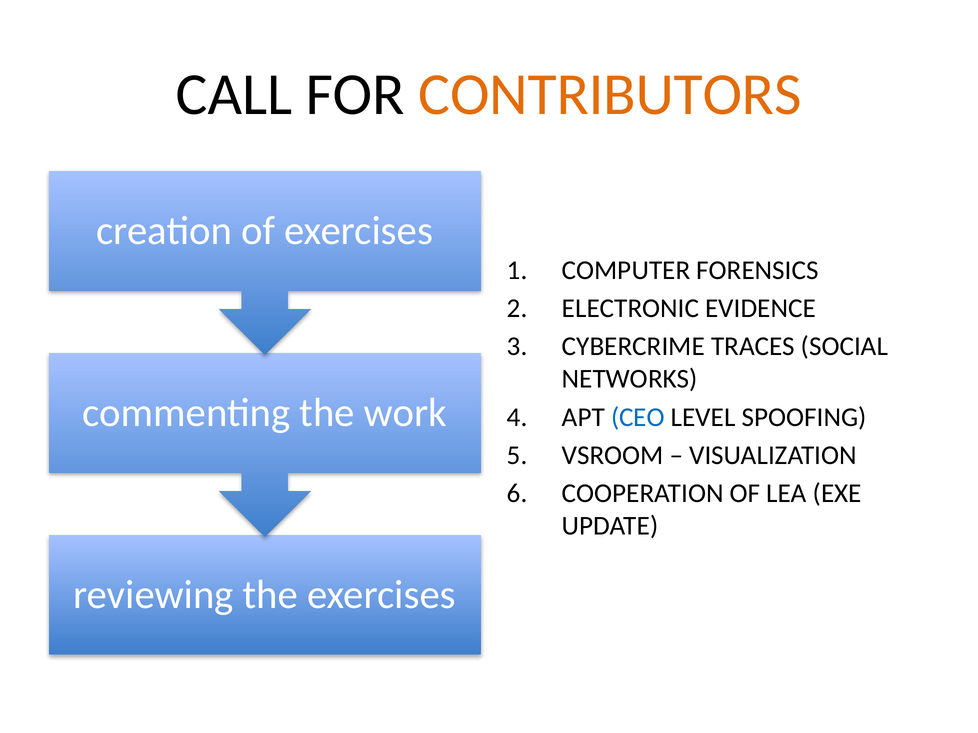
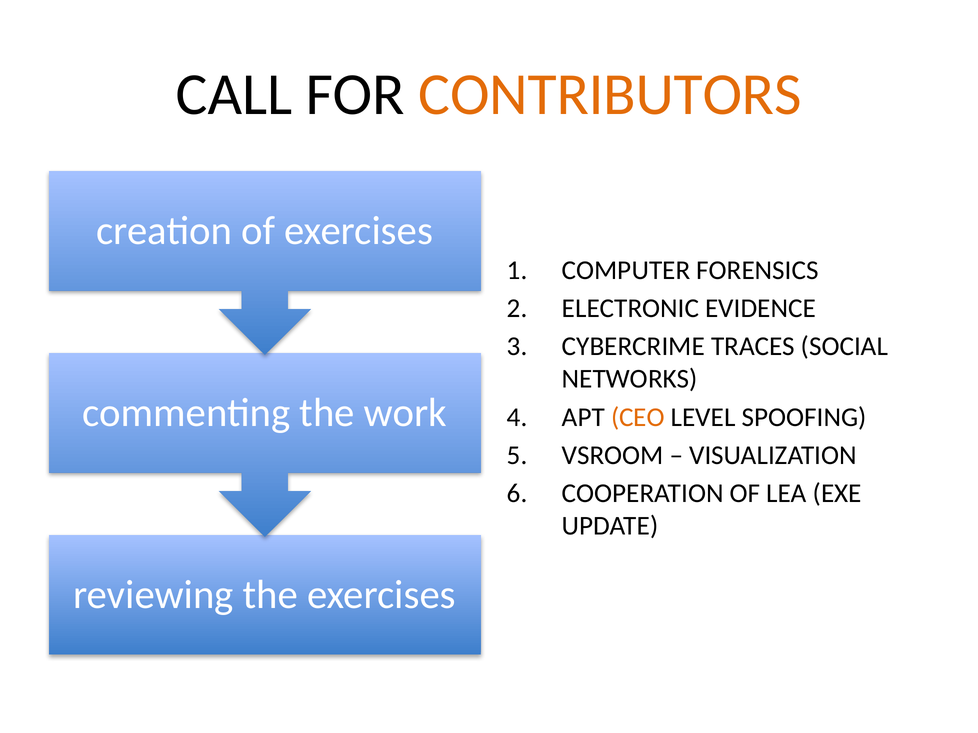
CEO colour: blue -> orange
